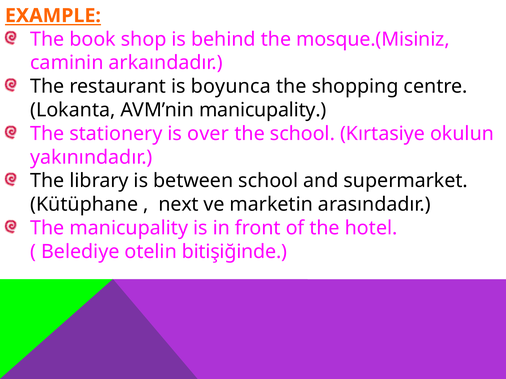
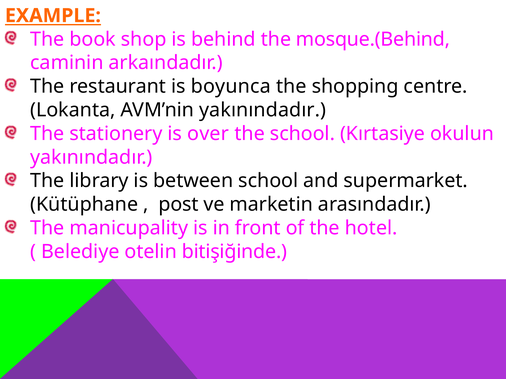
mosque.(Misiniz: mosque.(Misiniz -> mosque.(Behind
AVM’nin manicupality: manicupality -> yakınındadır
next: next -> post
